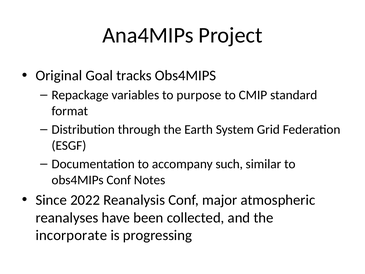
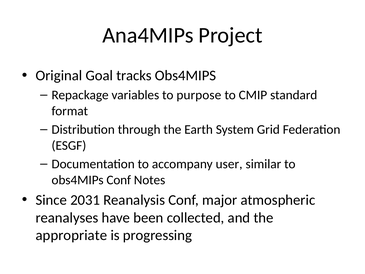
such: such -> user
2022: 2022 -> 2031
incorporate: incorporate -> appropriate
